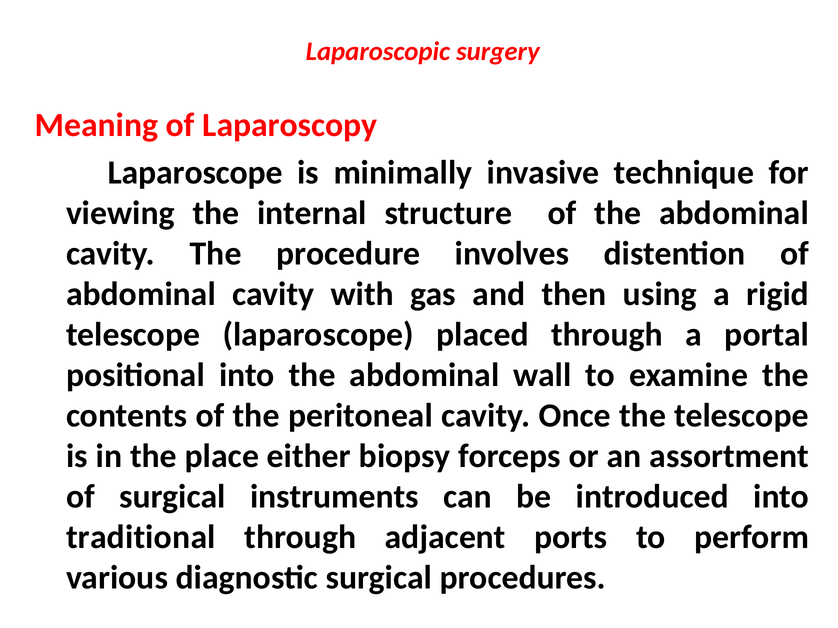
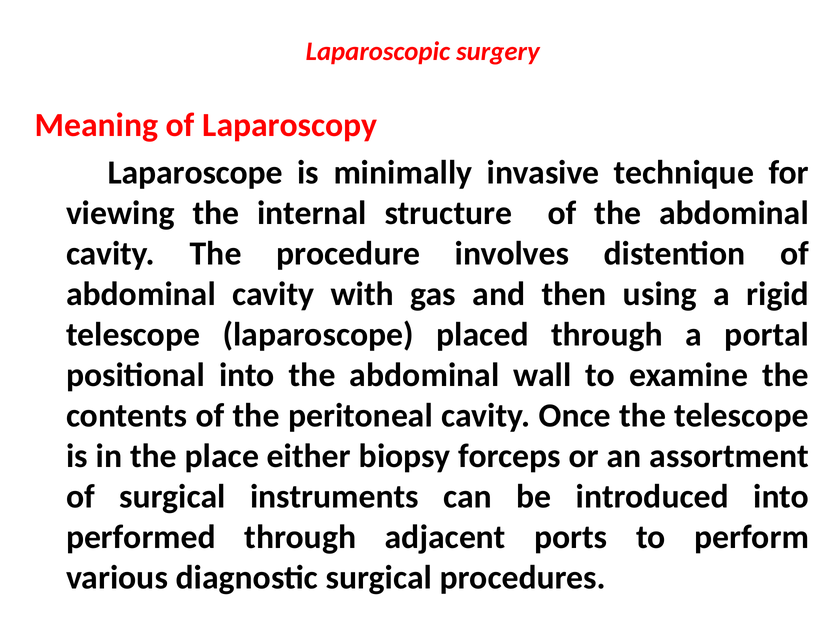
traditional: traditional -> performed
